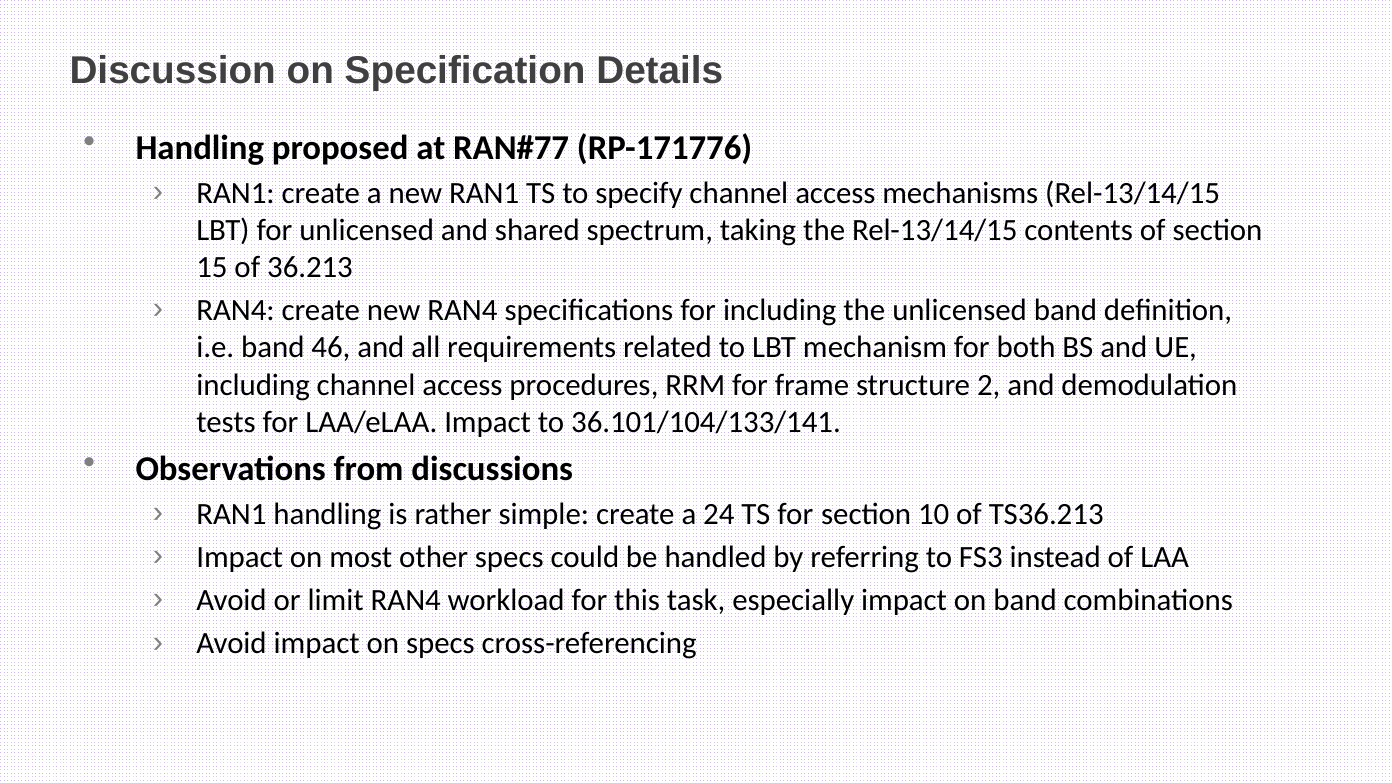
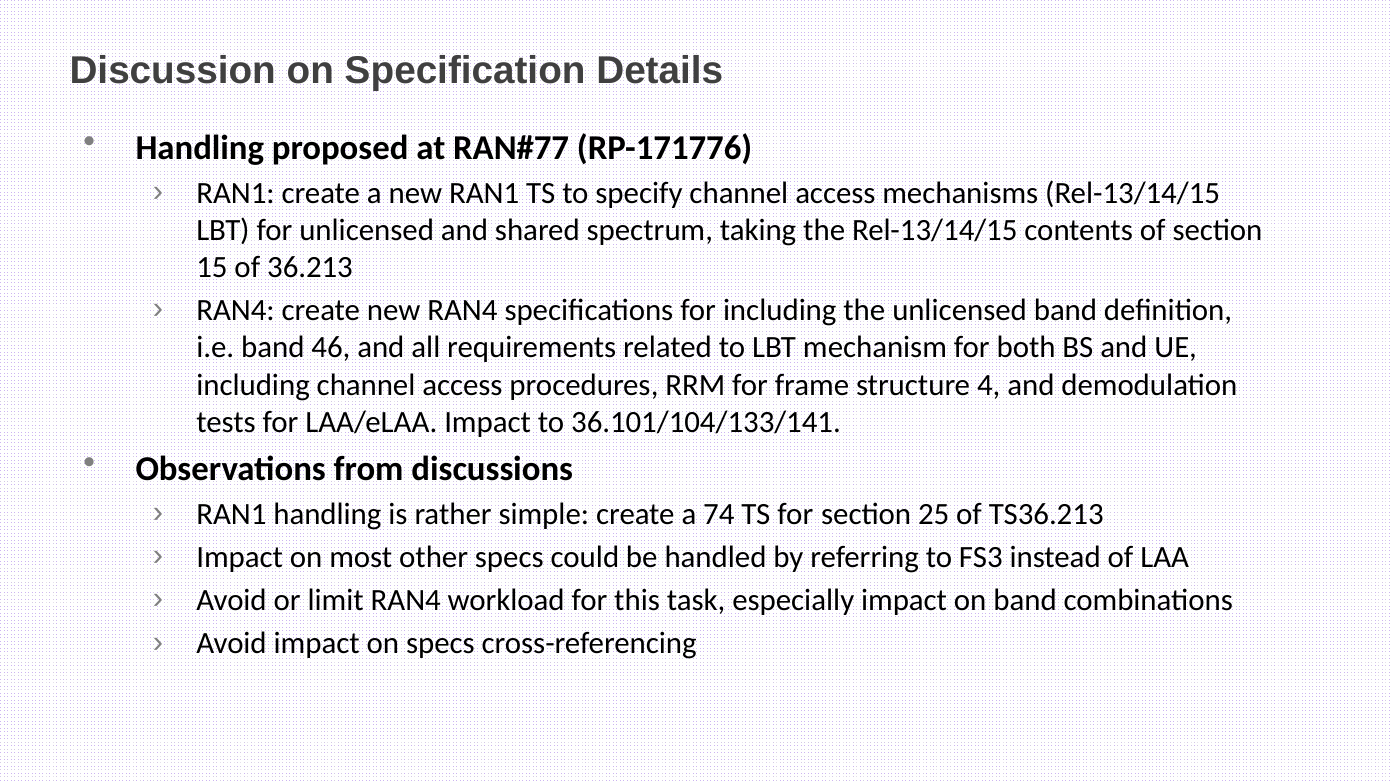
2: 2 -> 4
24: 24 -> 74
10: 10 -> 25
